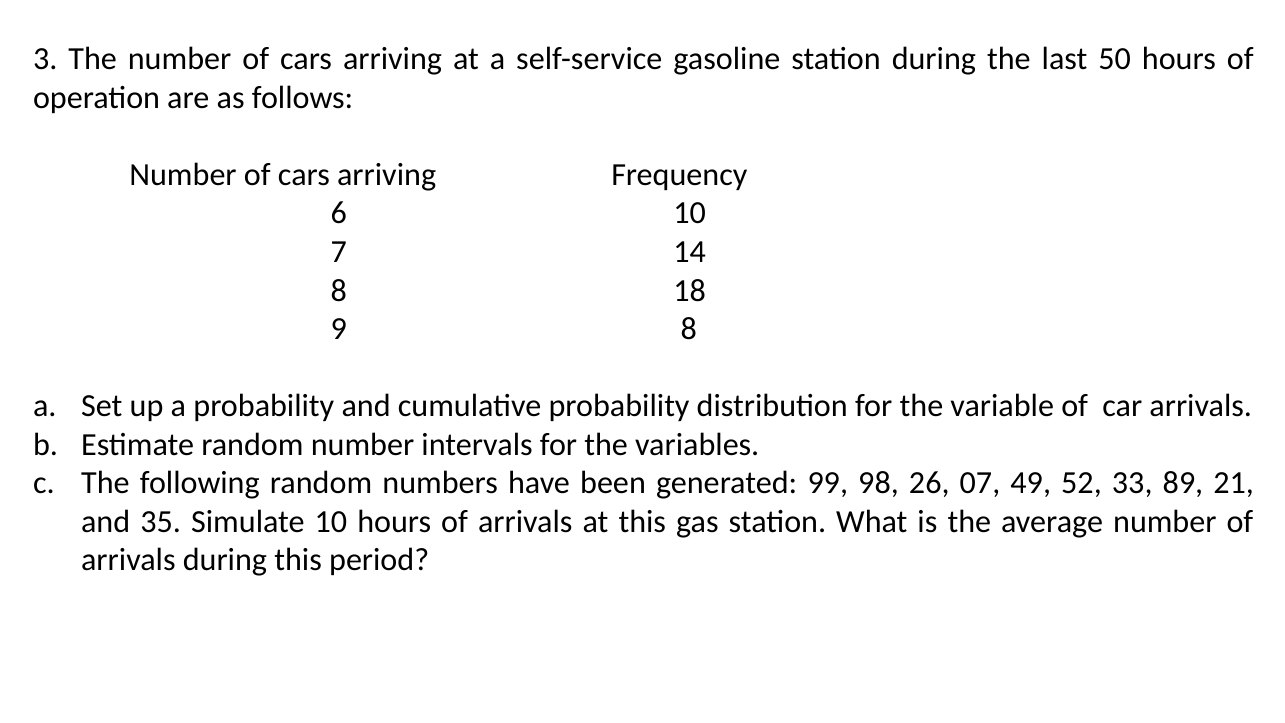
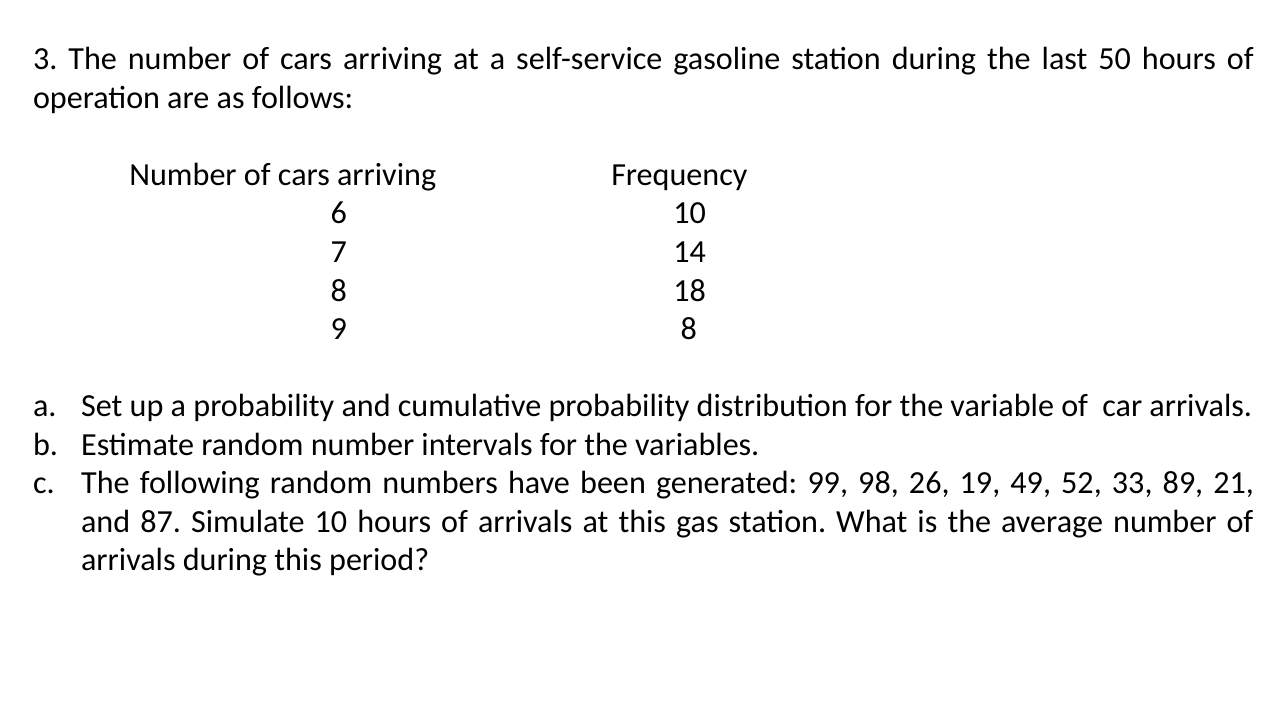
07: 07 -> 19
35: 35 -> 87
